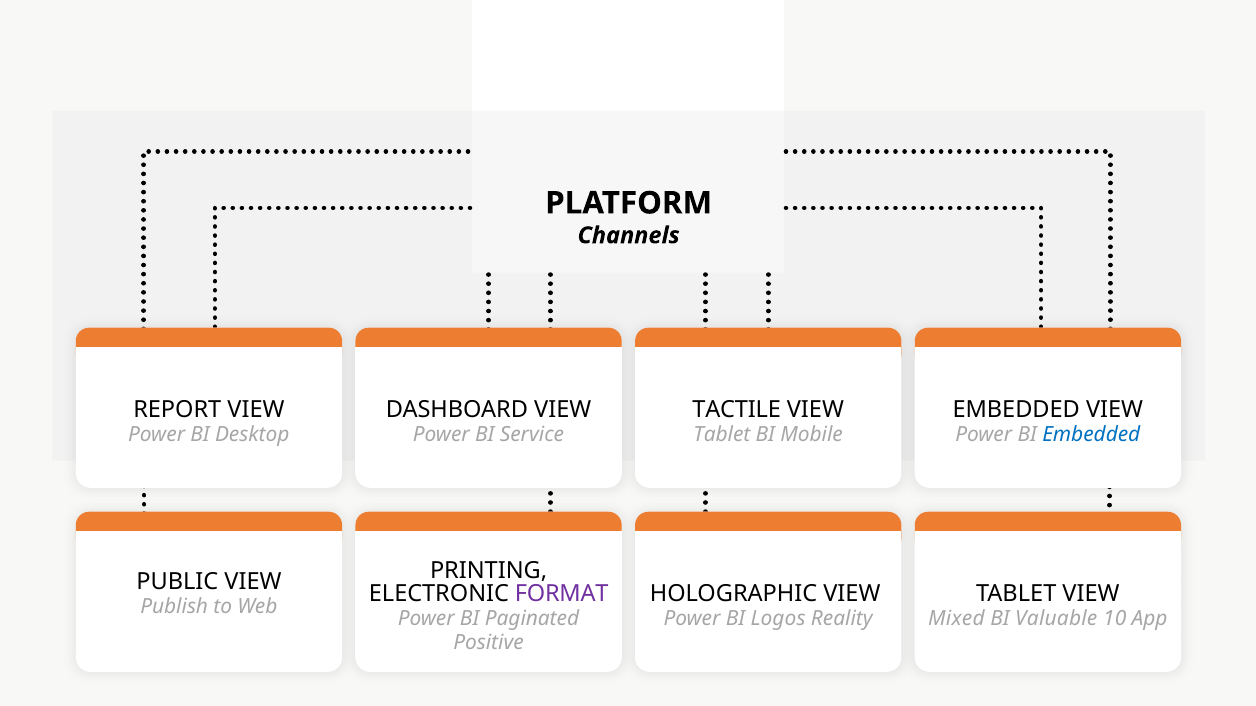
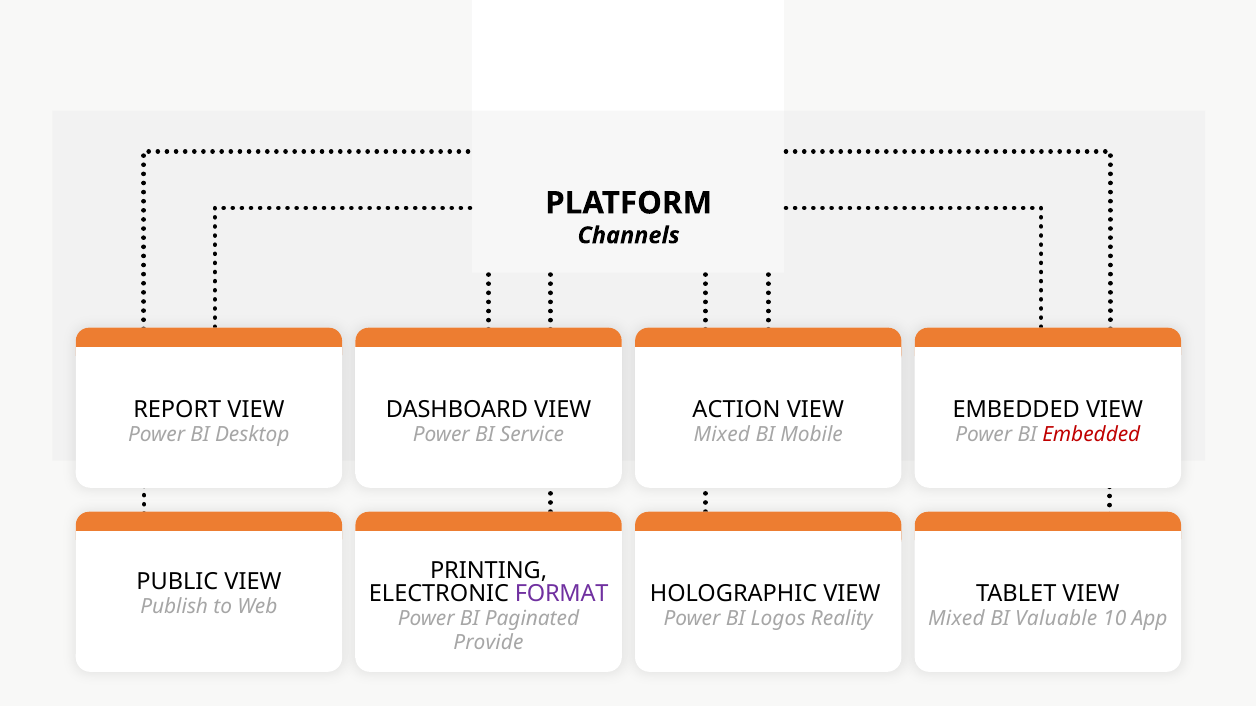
TACTILE: TACTILE -> ACTION
Tablet at (722, 435): Tablet -> Mixed
Embedded at (1091, 435) colour: blue -> red
Positive: Positive -> Provide
